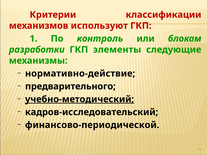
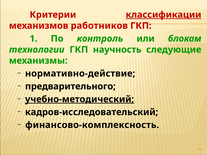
классификации underline: none -> present
используют: используют -> работников
разработки: разработки -> технологии
элементы: элементы -> научность
финансово-периодической: финансово-периодической -> финансово-комплексность
